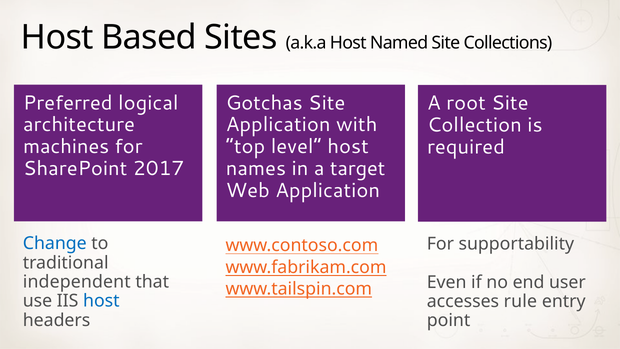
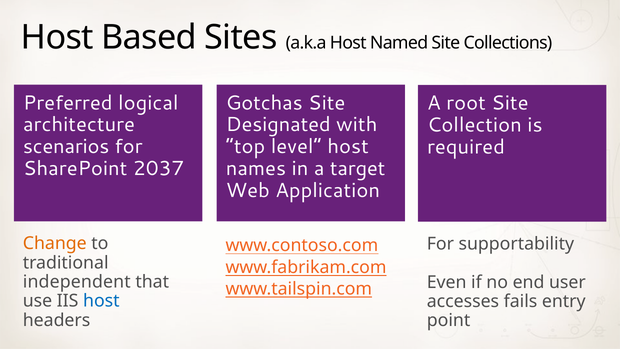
Application at (278, 125): Application -> Designated
machines: machines -> scenarios
2017: 2017 -> 2037
Change colour: blue -> orange
rule: rule -> fails
